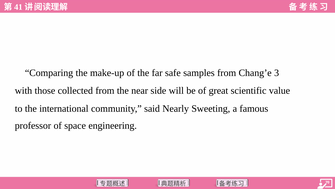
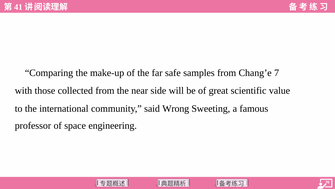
3: 3 -> 7
Nearly: Nearly -> Wrong
